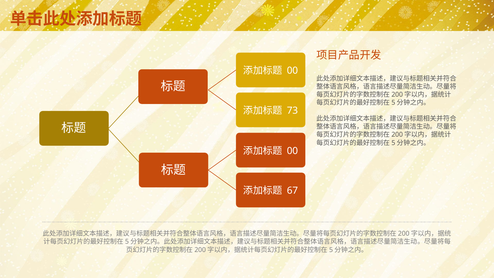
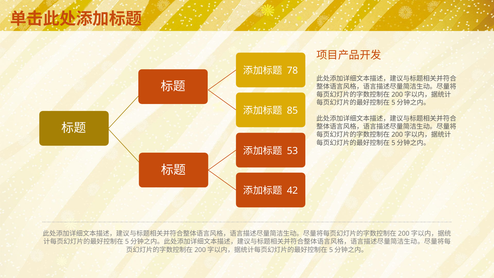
00 at (292, 71): 00 -> 78
73: 73 -> 85
00 at (292, 151): 00 -> 53
67: 67 -> 42
